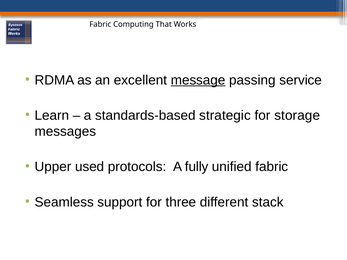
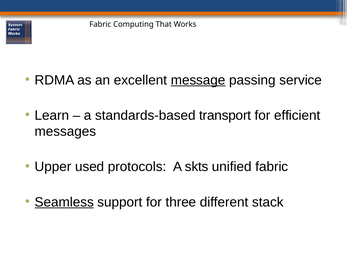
strategic: strategic -> transport
storage: storage -> efficient
fully: fully -> skts
Seamless underline: none -> present
